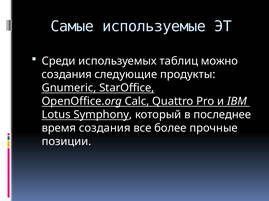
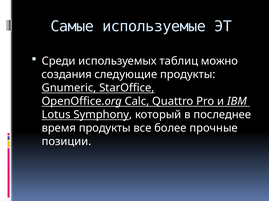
время создания: создания -> продукты
